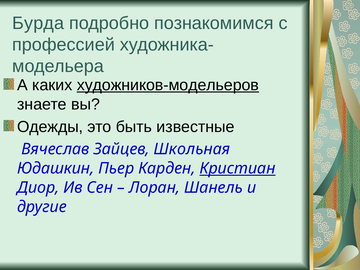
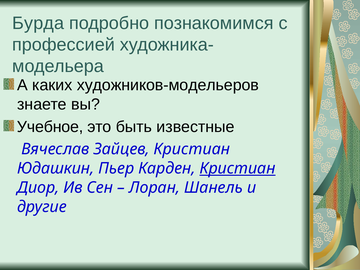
художников-модельеров underline: present -> none
Одежды: Одежды -> Учебное
Зайцев Школьная: Школьная -> Кристиан
